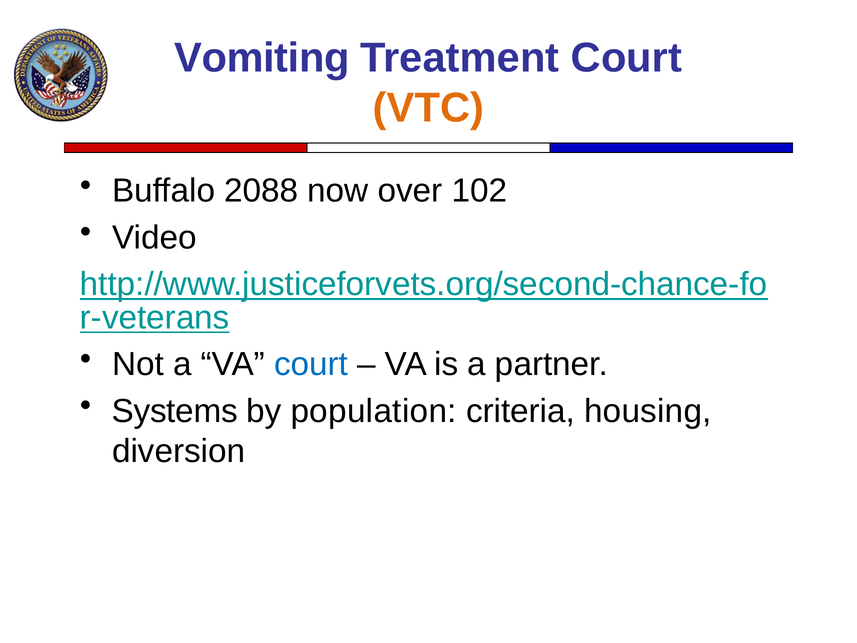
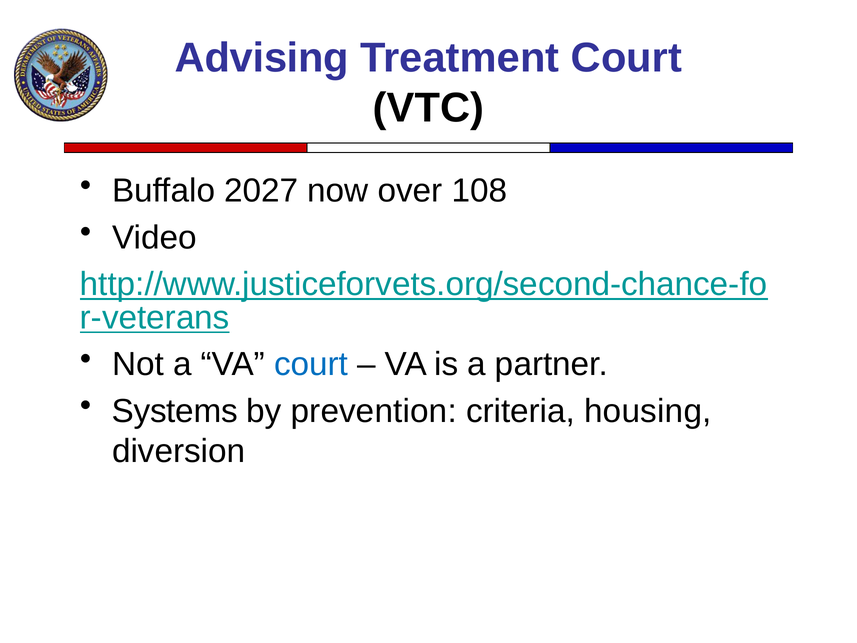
Vomiting: Vomiting -> Advising
VTC colour: orange -> black
2088: 2088 -> 2027
102: 102 -> 108
population: population -> prevention
